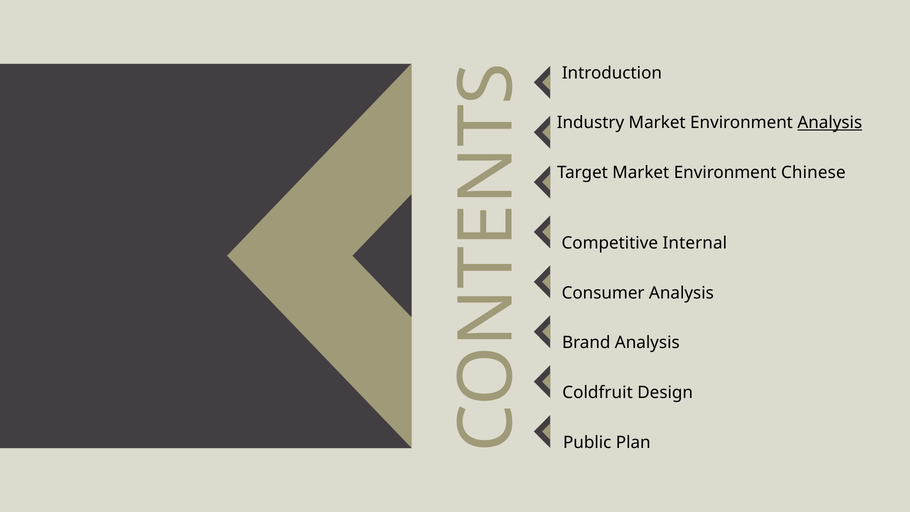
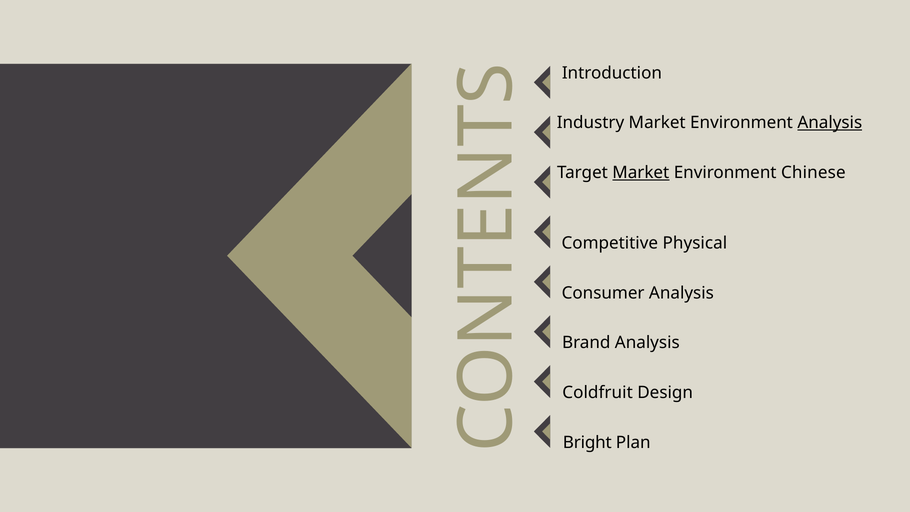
Market at (641, 173) underline: none -> present
Internal: Internal -> Physical
Public: Public -> Bright
